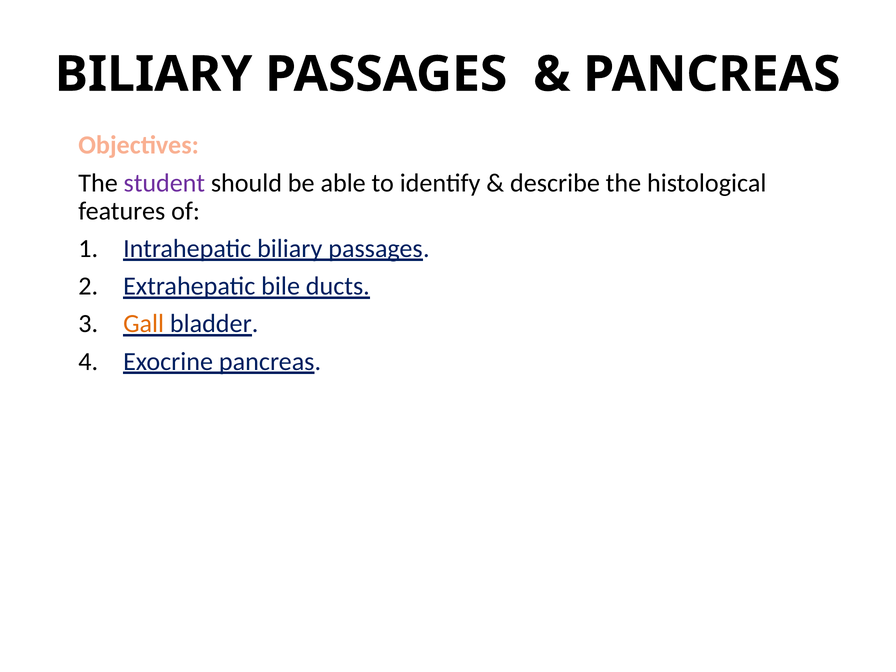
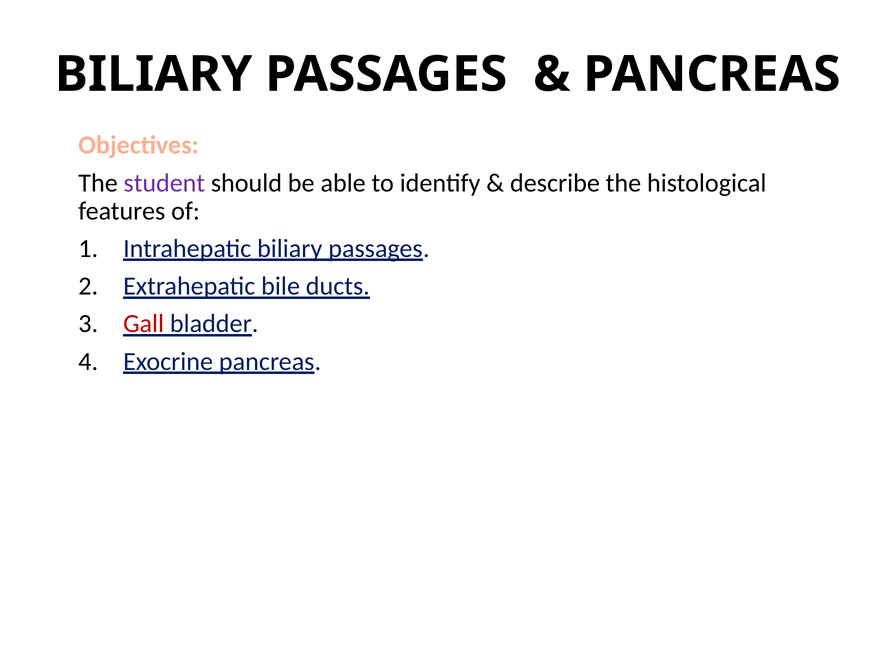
Gall colour: orange -> red
